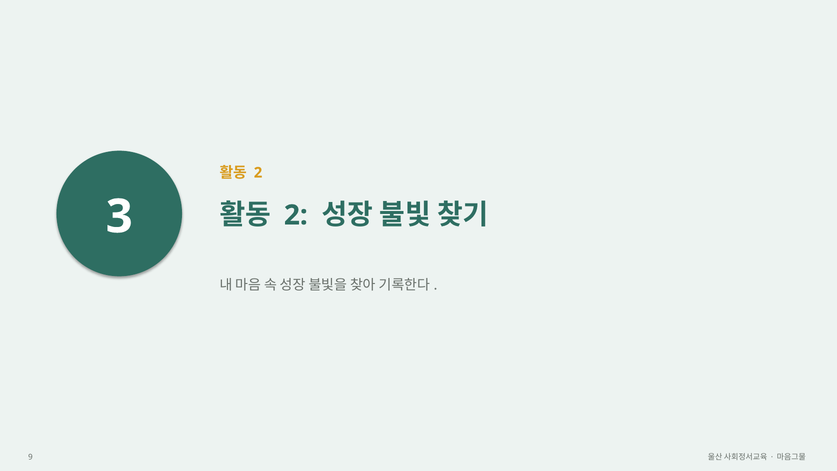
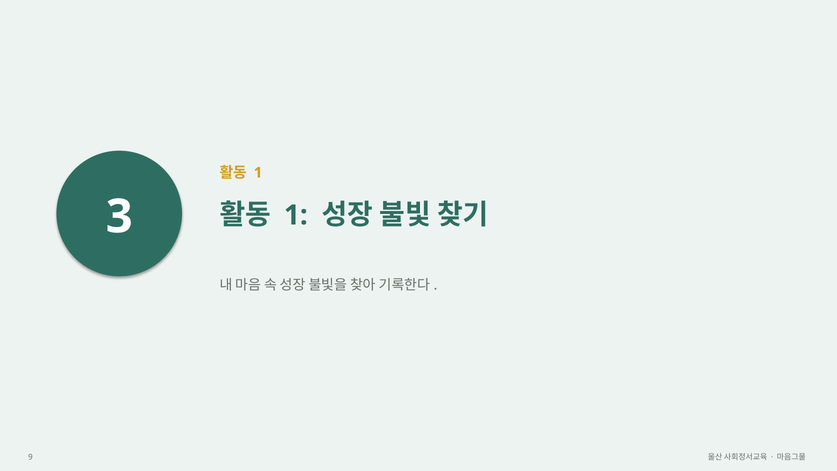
2 at (258, 173): 2 -> 1
2 at (296, 215): 2 -> 1
